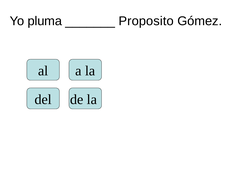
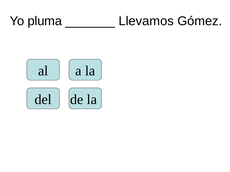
Proposito: Proposito -> Llevamos
